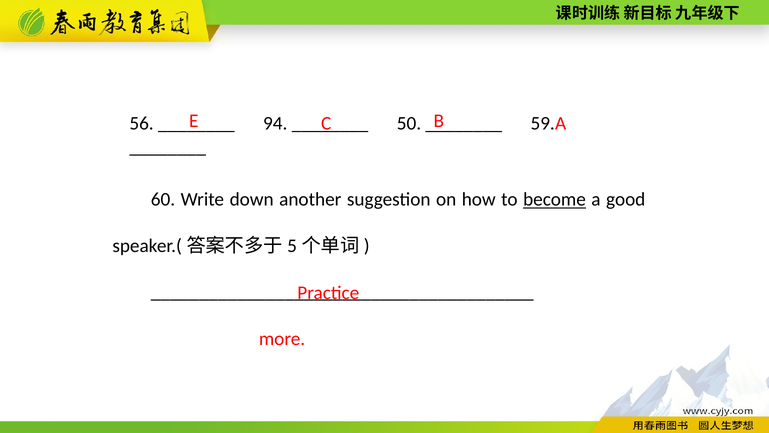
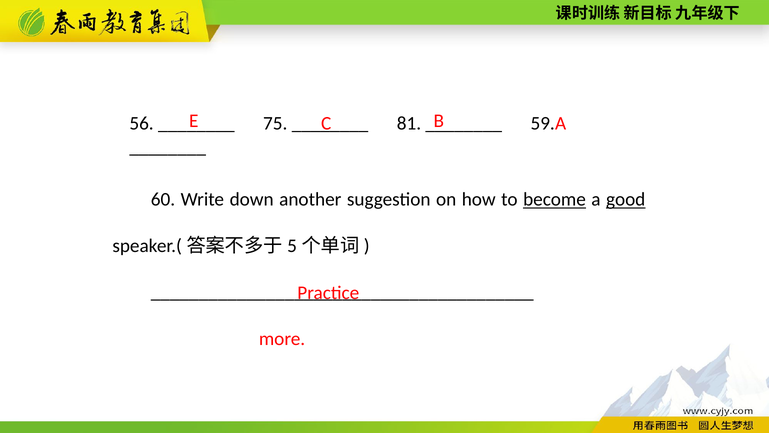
94: 94 -> 75
50: 50 -> 81
good underline: none -> present
